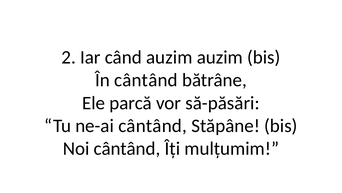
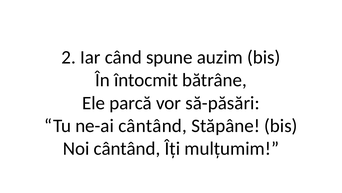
când auzim: auzim -> spune
În cântând: cântând -> întocmit
